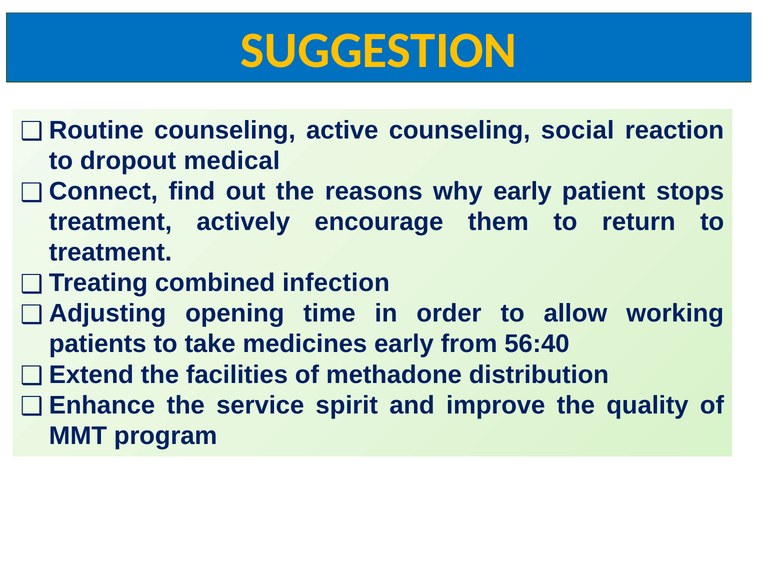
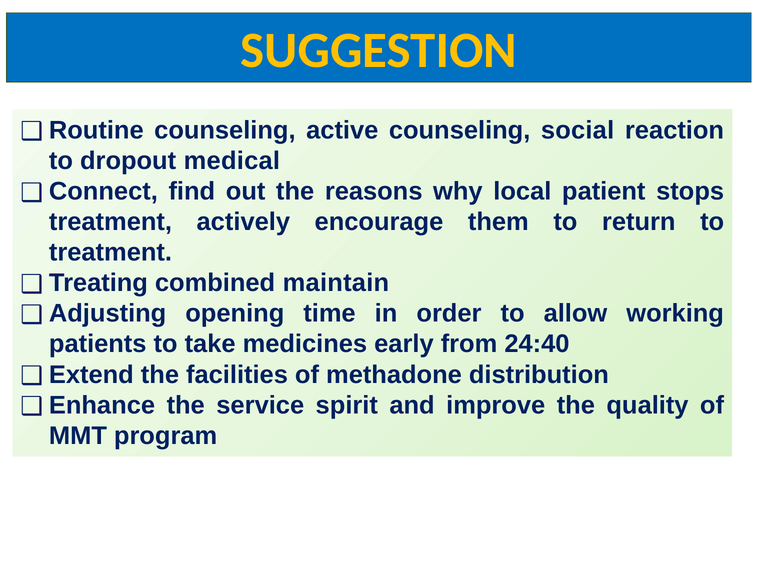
why early: early -> local
infection: infection -> maintain
56:40: 56:40 -> 24:40
